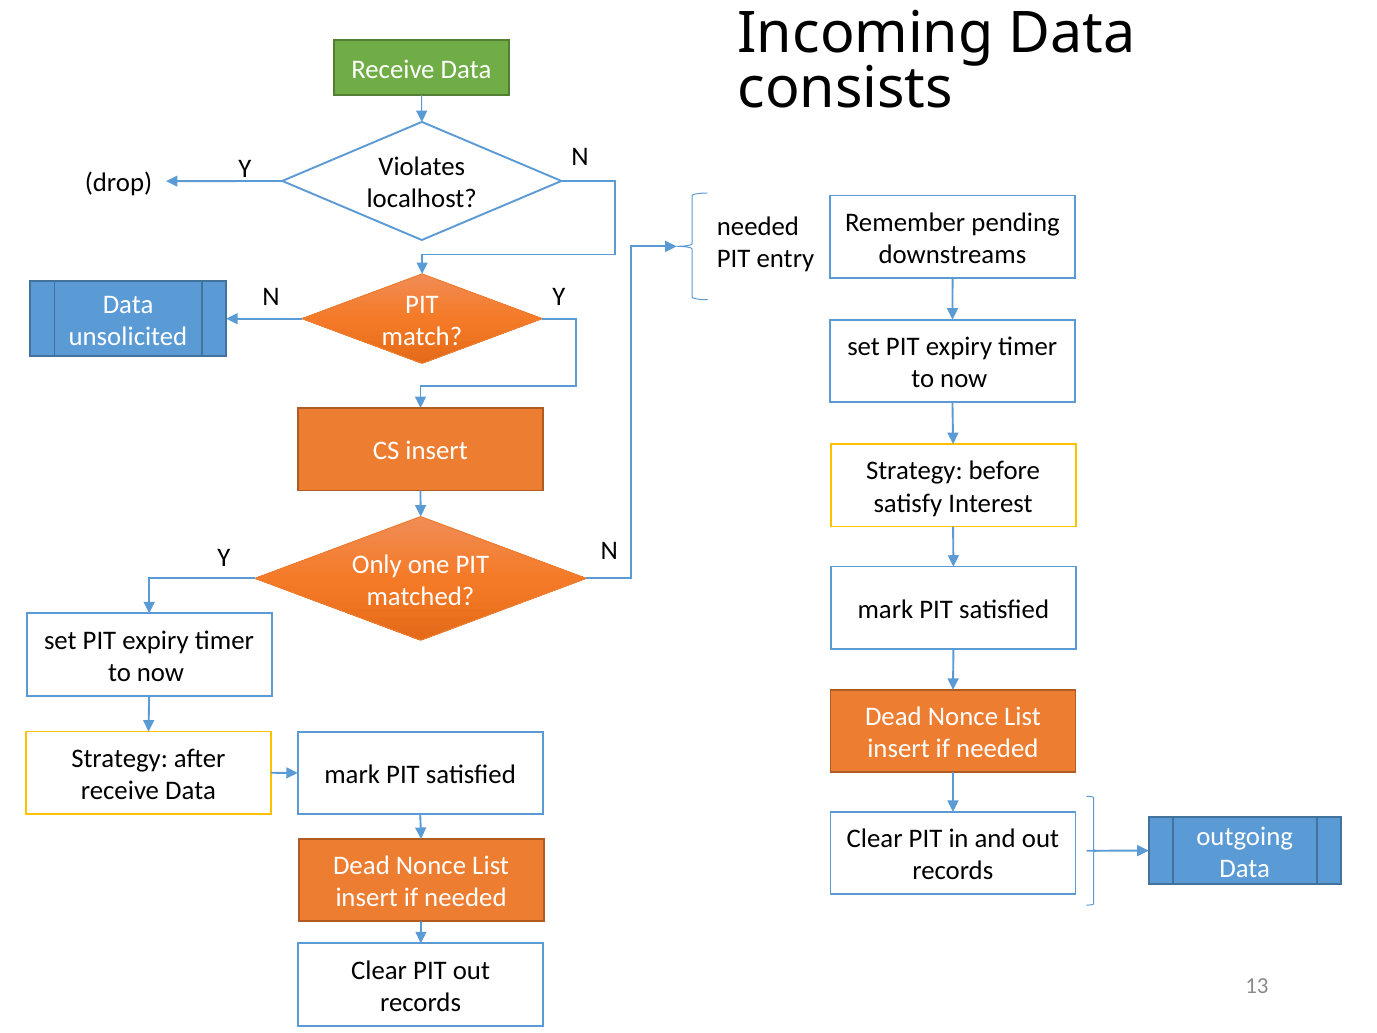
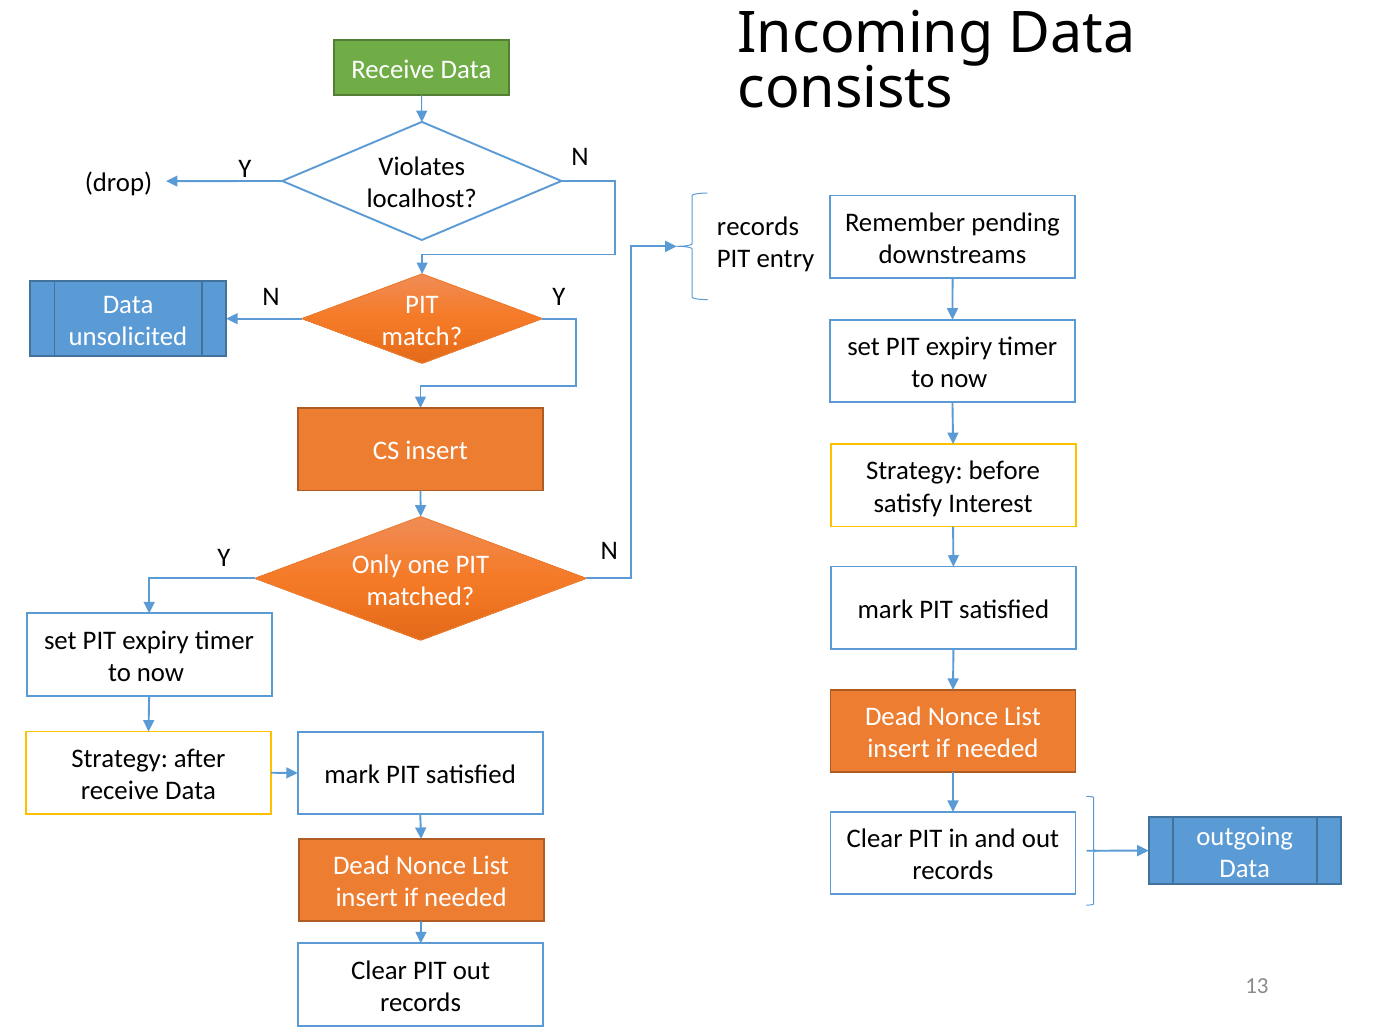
needed at (758, 226): needed -> records
